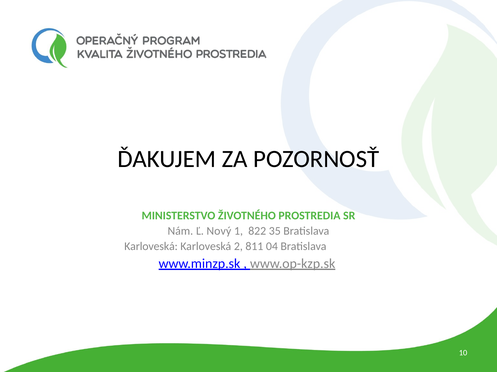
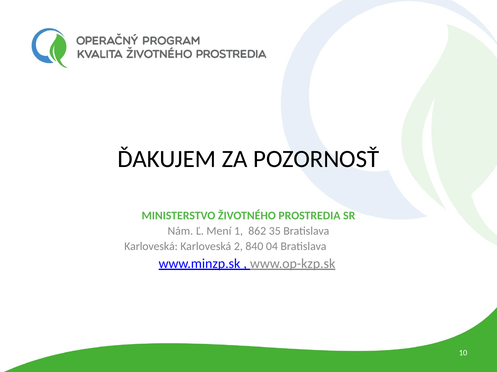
Nový: Nový -> Mení
822: 822 -> 862
811: 811 -> 840
